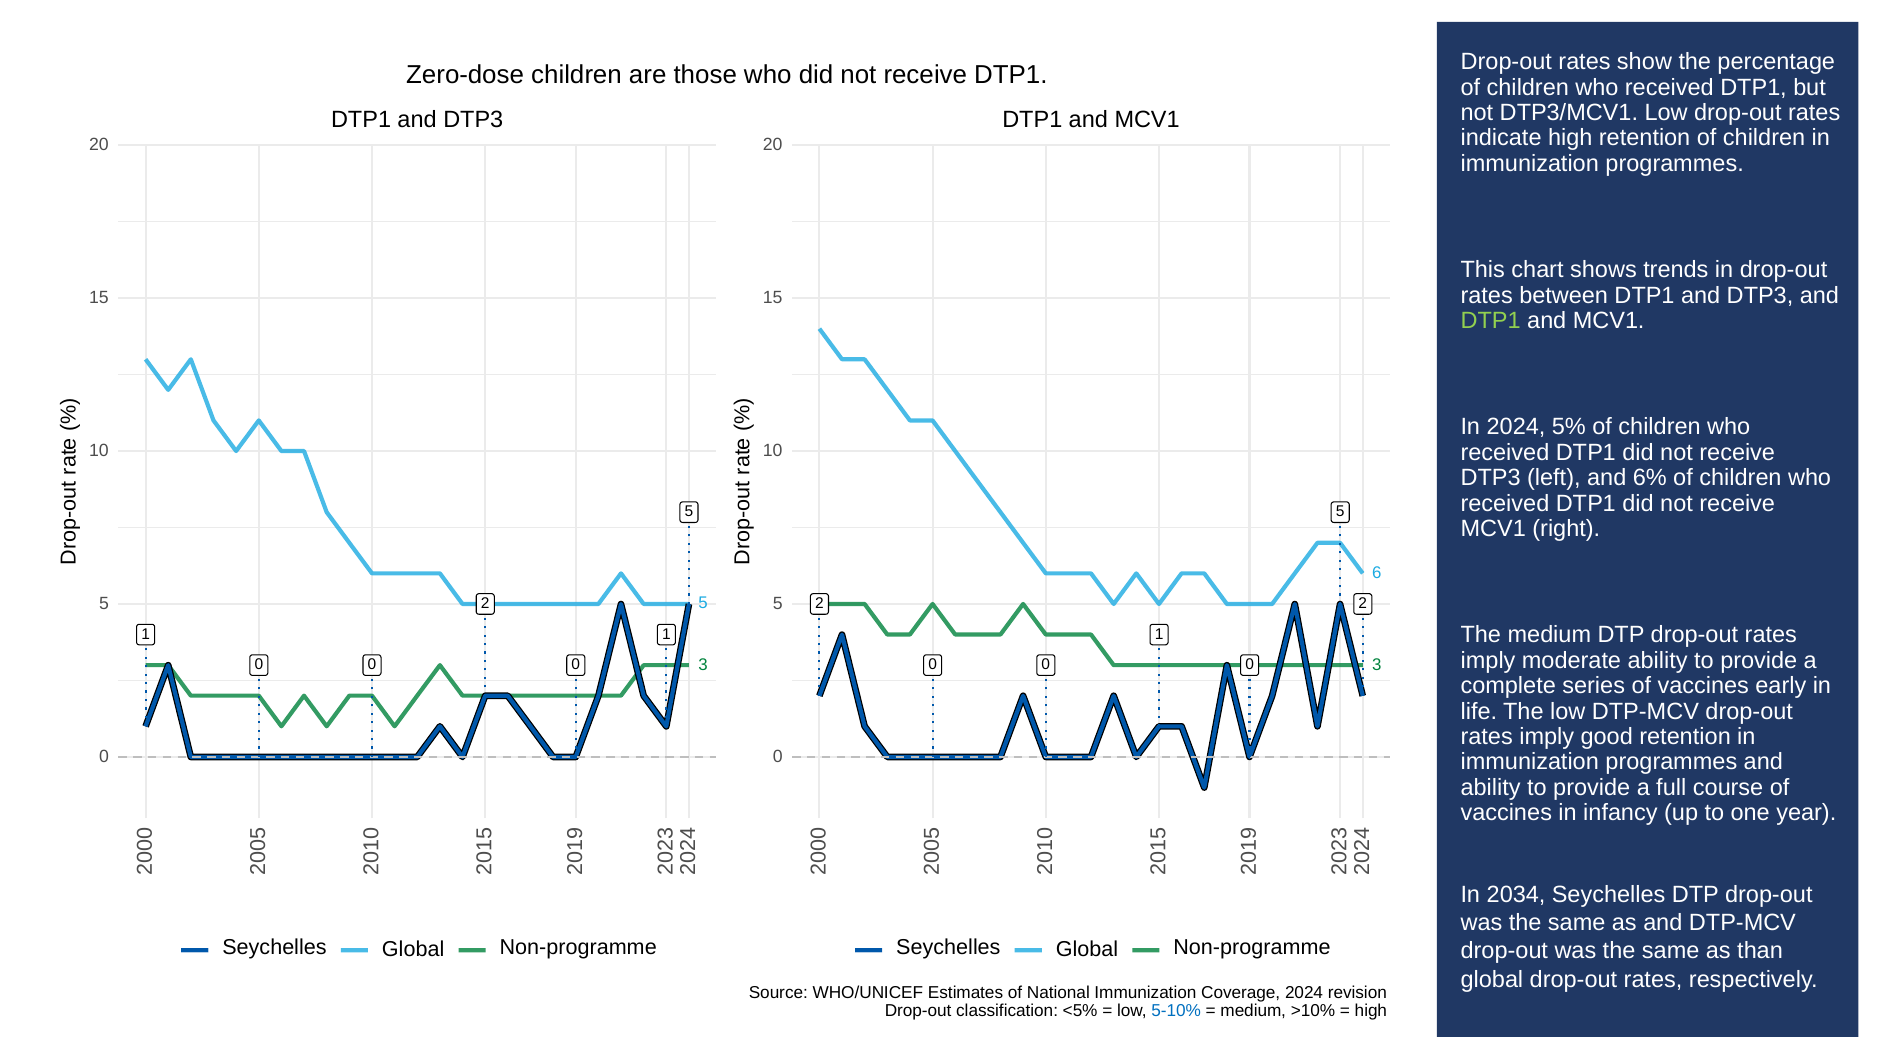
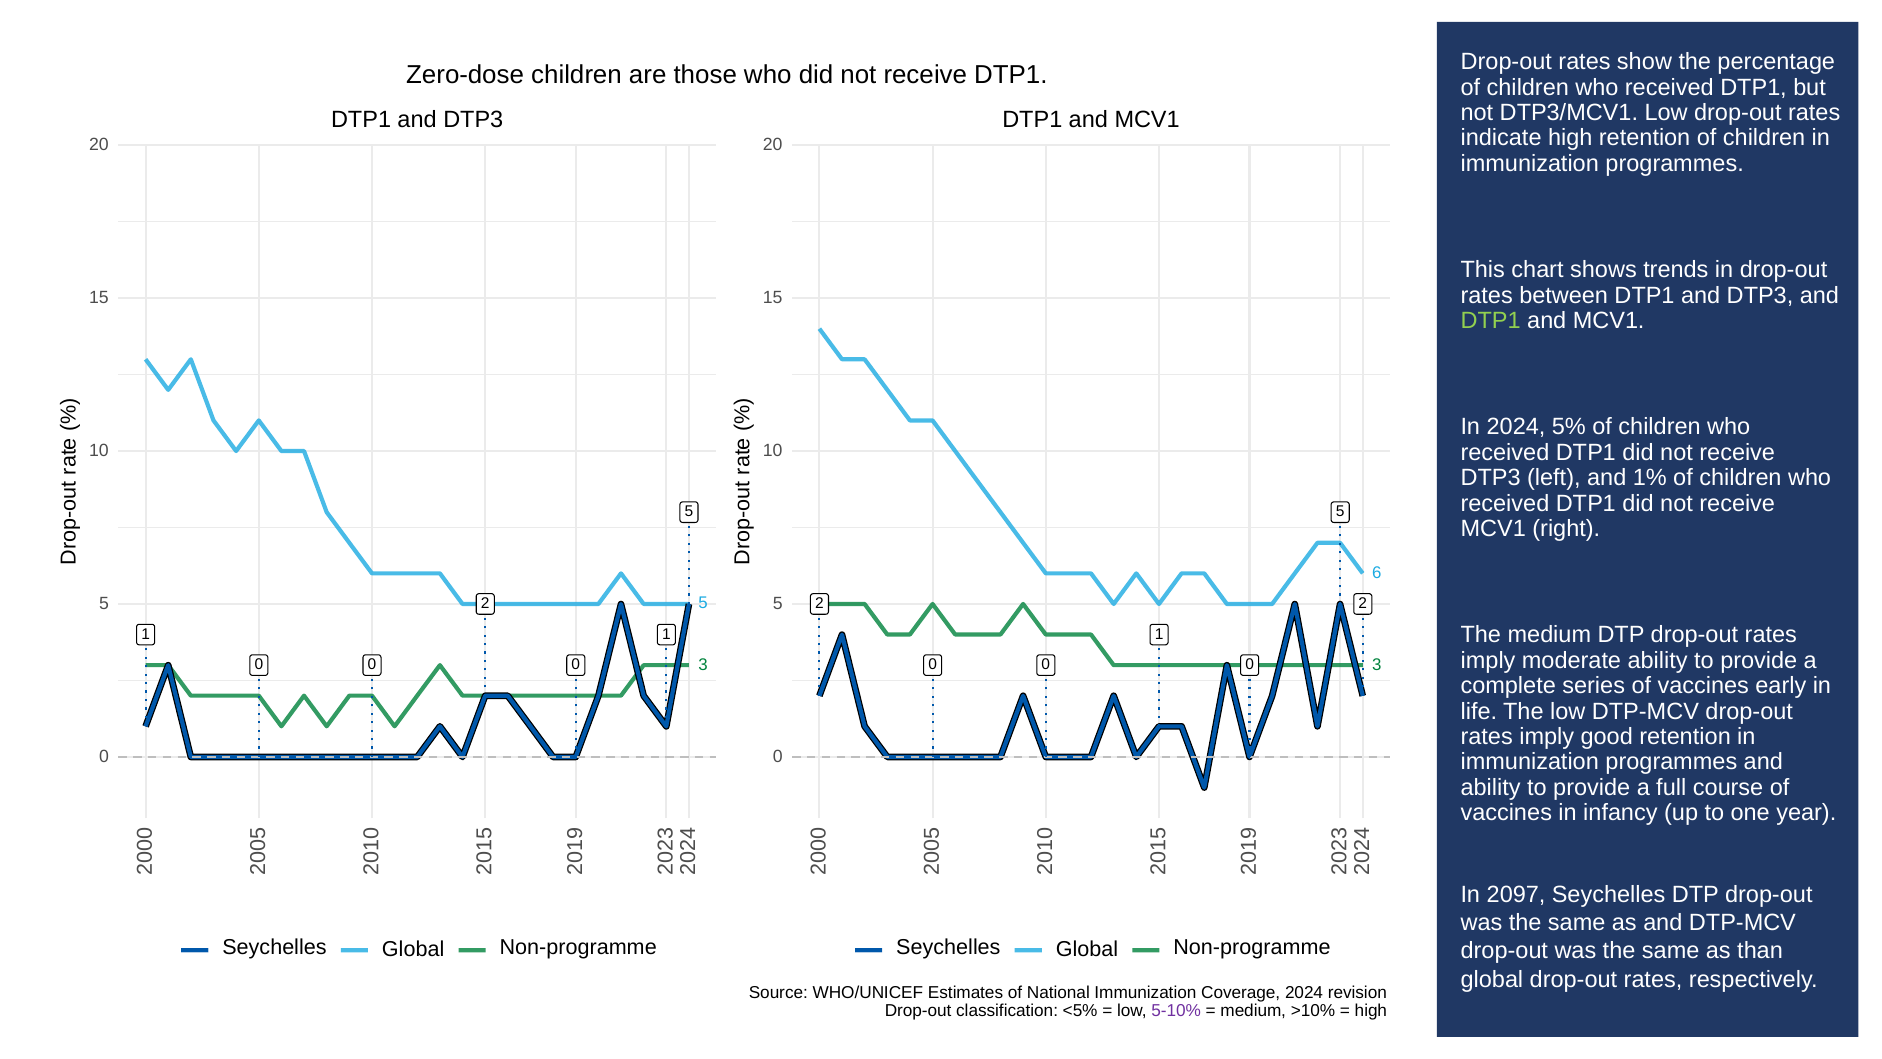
6%: 6% -> 1%
2034: 2034 -> 2097
5-10% colour: blue -> purple
